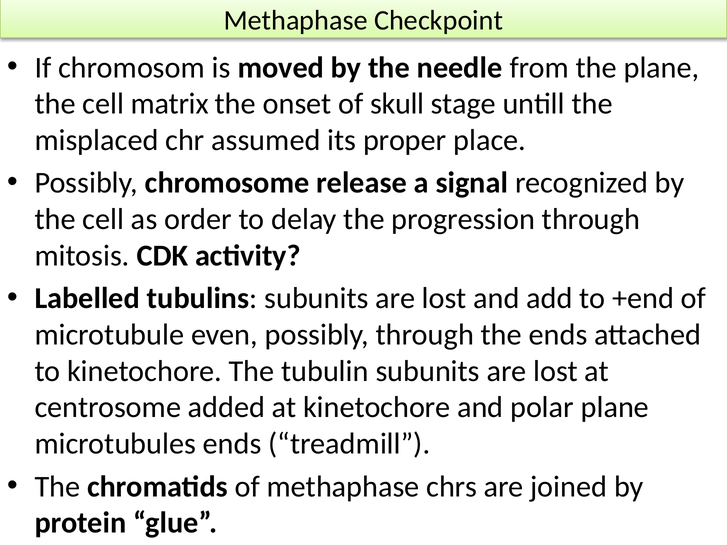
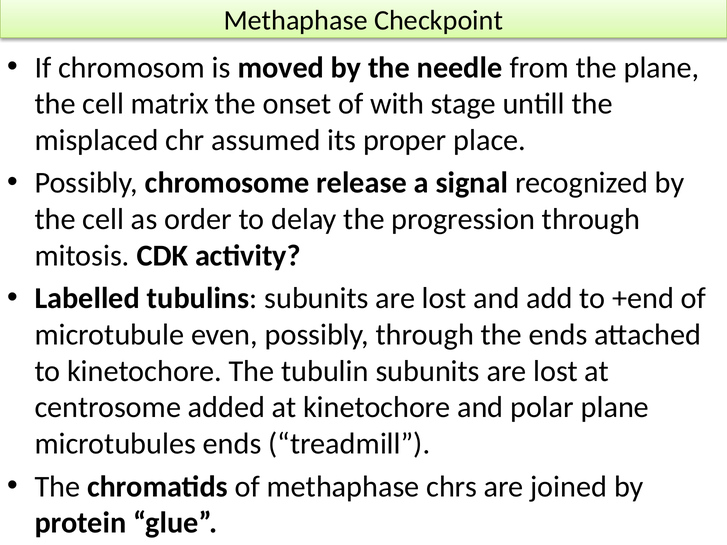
skull: skull -> with
